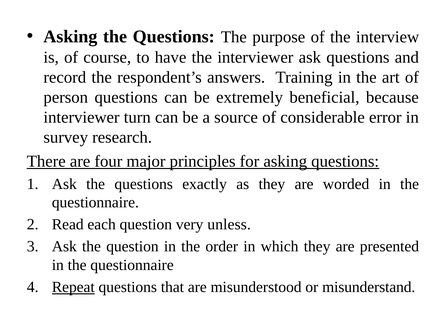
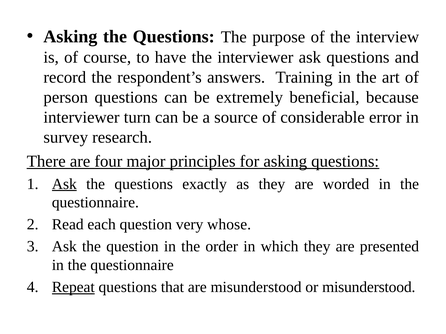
Ask at (64, 184) underline: none -> present
unless: unless -> whose
or misunderstand: misunderstand -> misunderstood
